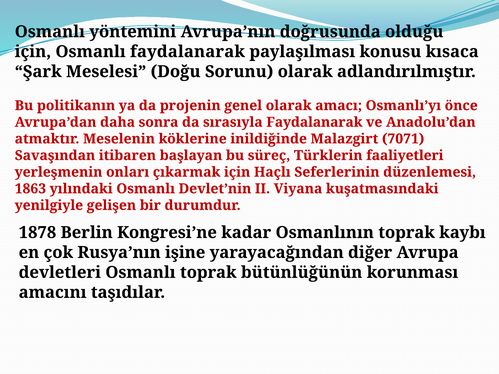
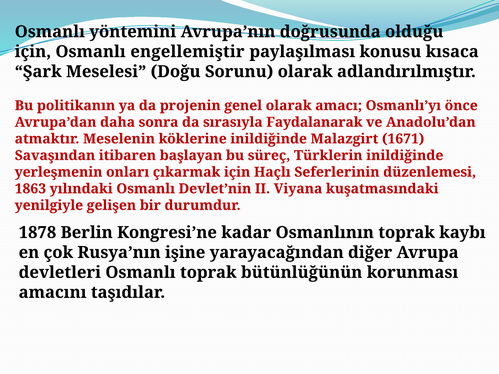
Osmanlı faydalanarak: faydalanarak -> engellemiştir
7071: 7071 -> 1671
Türklerin faaliyetleri: faaliyetleri -> inildiğinde
